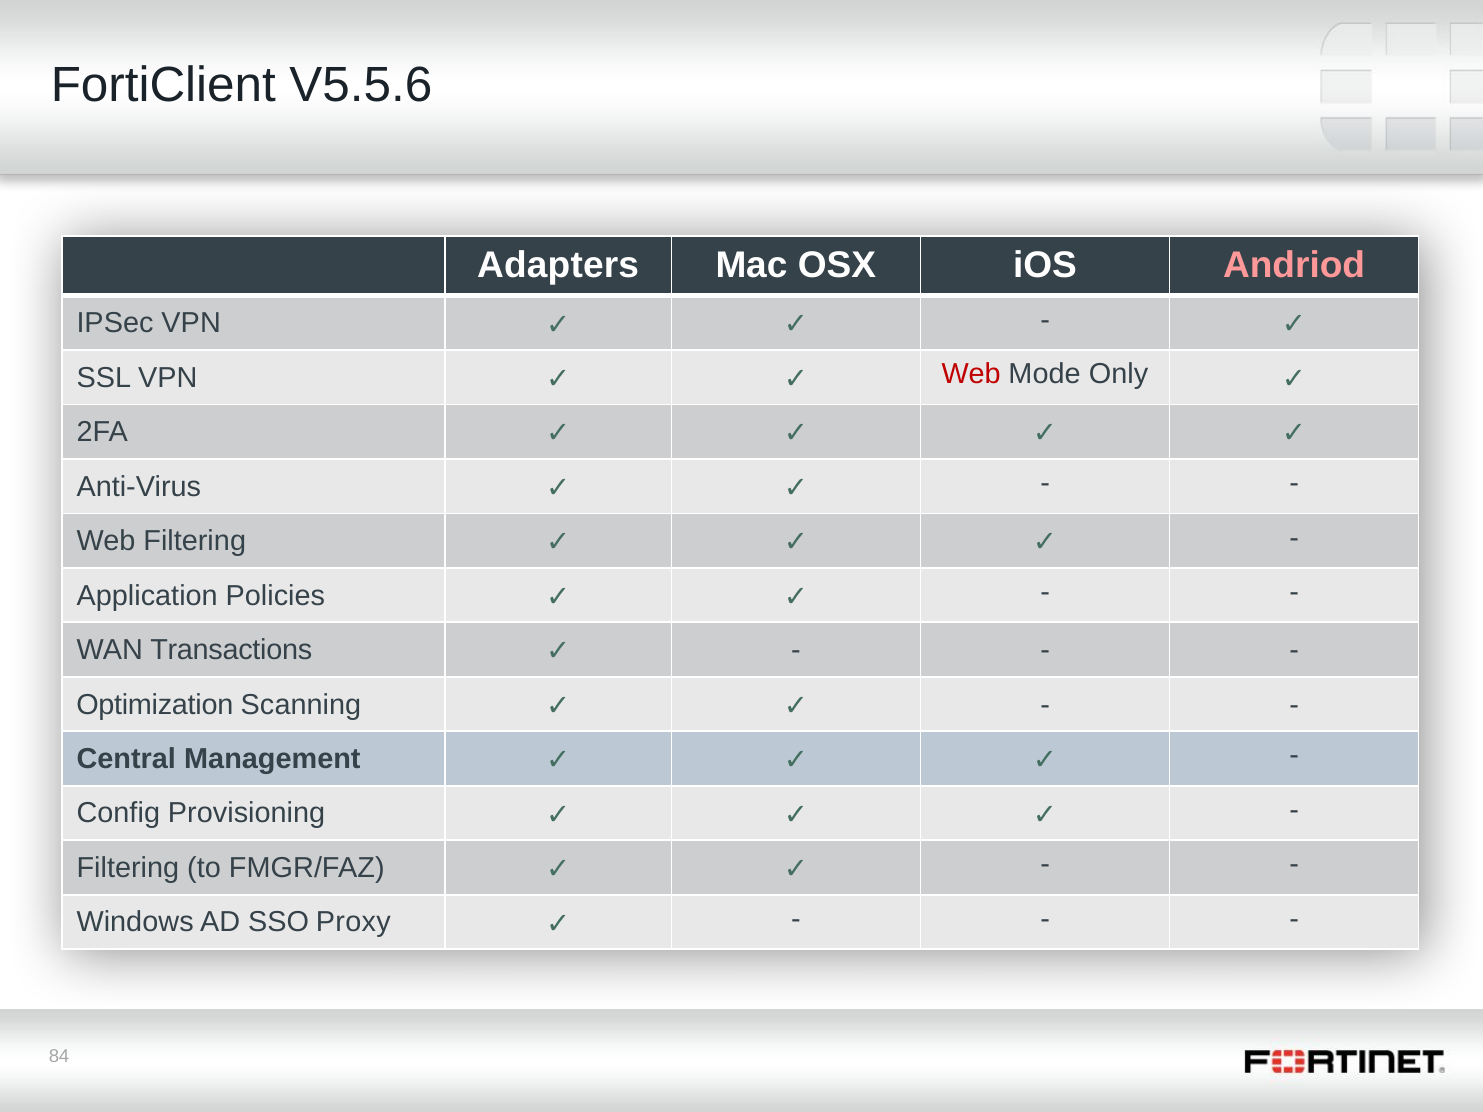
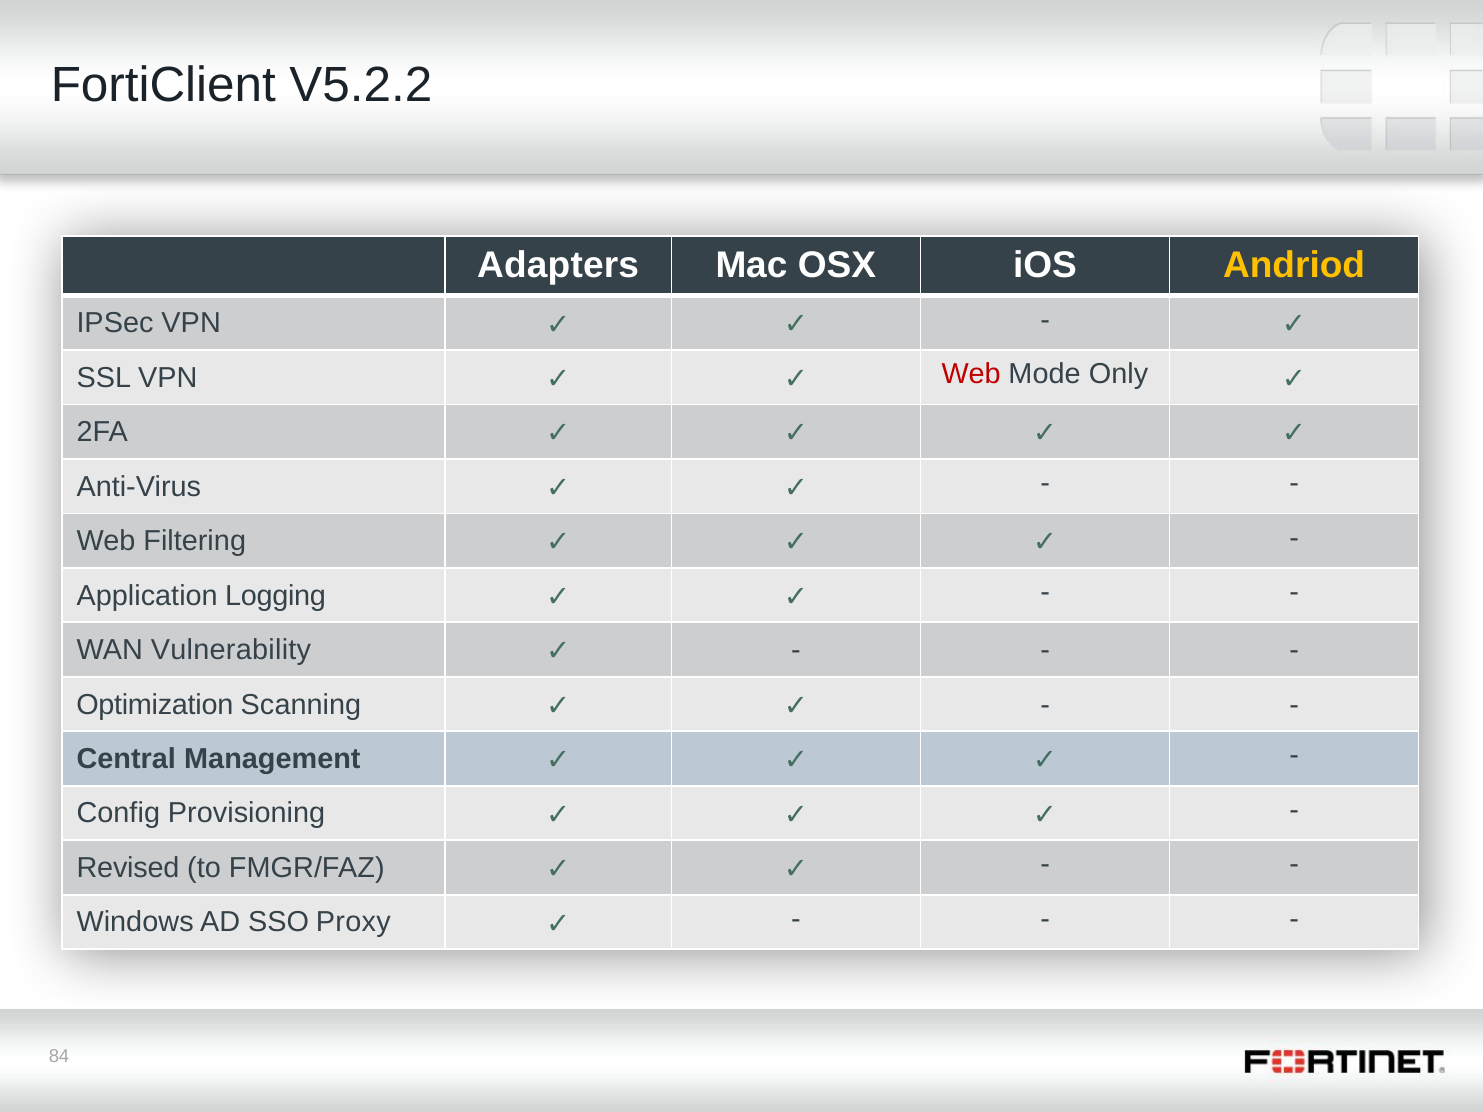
V5.5.6: V5.5.6 -> V5.2.2
Andriod colour: pink -> yellow
Policies: Policies -> Logging
Transactions: Transactions -> Vulnerability
Filtering at (128, 868): Filtering -> Revised
